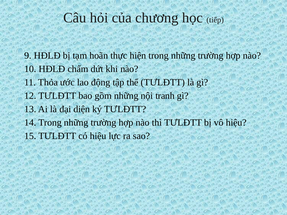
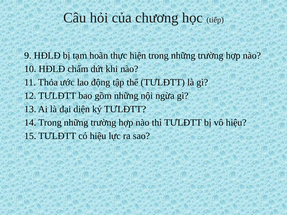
tranh: tranh -> ngừa
